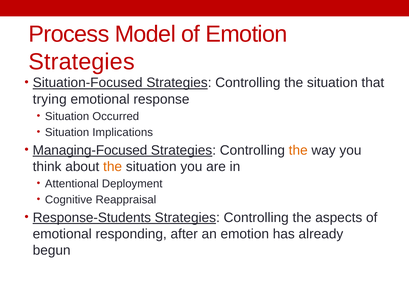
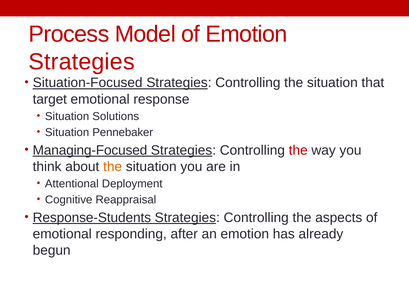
trying: trying -> target
Occurred: Occurred -> Solutions
Implications: Implications -> Pennebaker
the at (298, 150) colour: orange -> red
